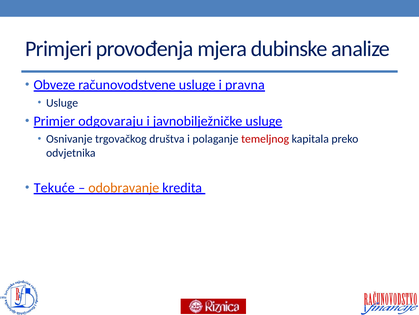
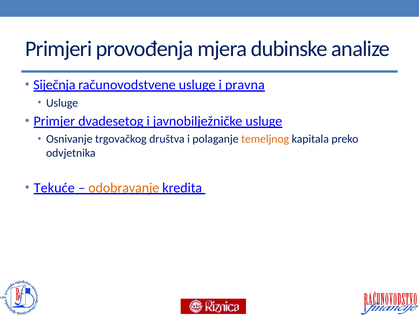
Obveze: Obveze -> Siječnja
odgovaraju: odgovaraju -> dvadesetog
temeljnog colour: red -> orange
